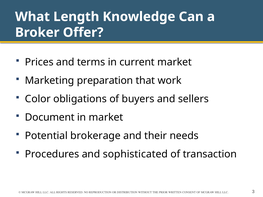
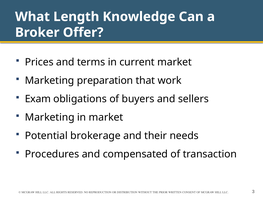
Color: Color -> Exam
Document at (50, 118): Document -> Marketing
sophisticated: sophisticated -> compensated
